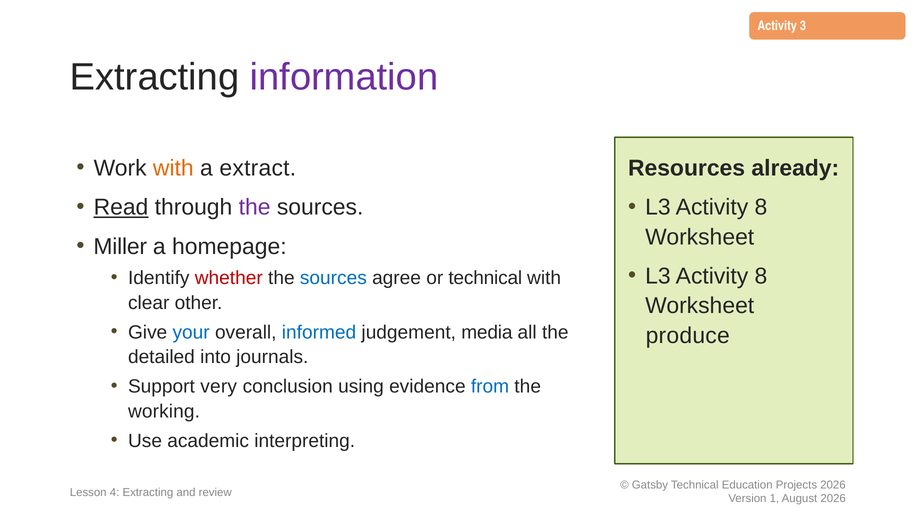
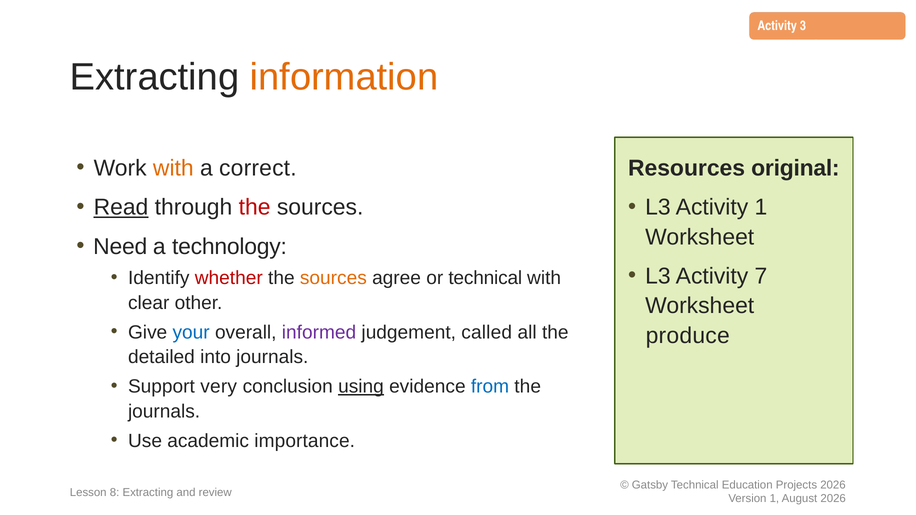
information colour: purple -> orange
extract: extract -> correct
already: already -> original
the at (255, 207) colour: purple -> red
8 at (761, 207): 8 -> 1
Miller: Miller -> Need
homepage: homepage -> technology
8 at (761, 276): 8 -> 7
sources at (333, 278) colour: blue -> orange
informed colour: blue -> purple
media: media -> called
using underline: none -> present
working at (164, 411): working -> journals
interpreting: interpreting -> importance
4: 4 -> 8
